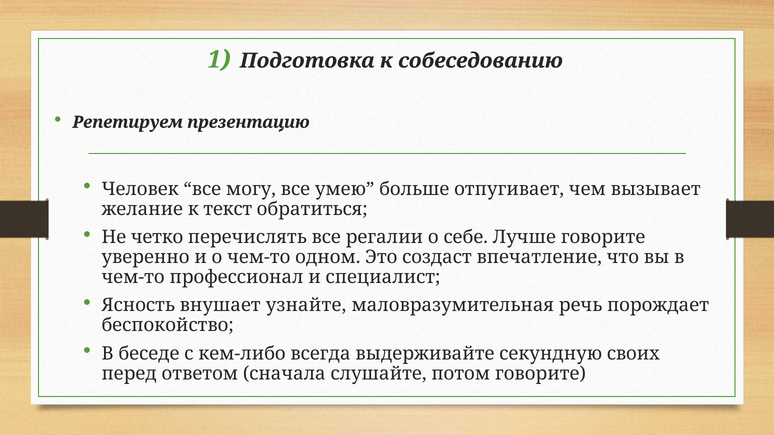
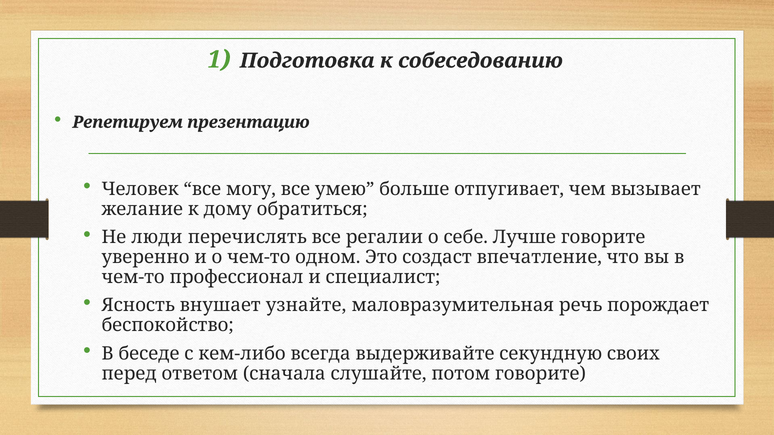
текст: текст -> дому
четко: четко -> люди
